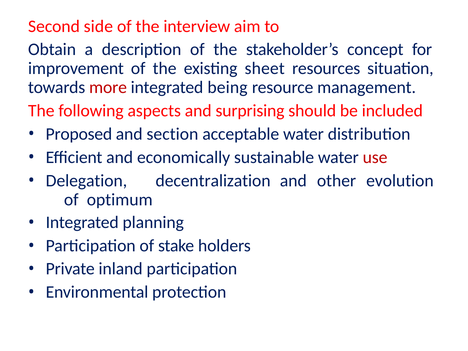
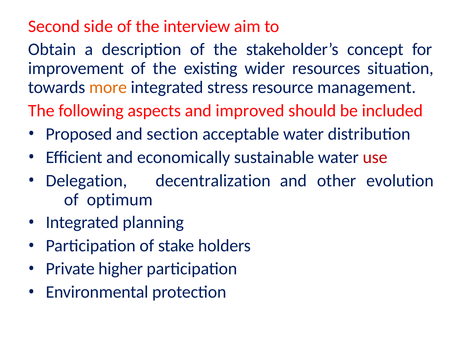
sheet: sheet -> wider
more colour: red -> orange
being: being -> stress
surprising: surprising -> improved
inland: inland -> higher
